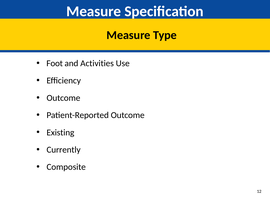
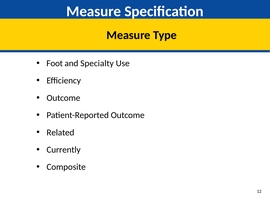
Activities: Activities -> Specialty
Existing: Existing -> Related
